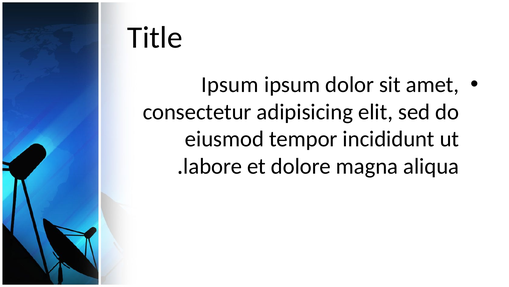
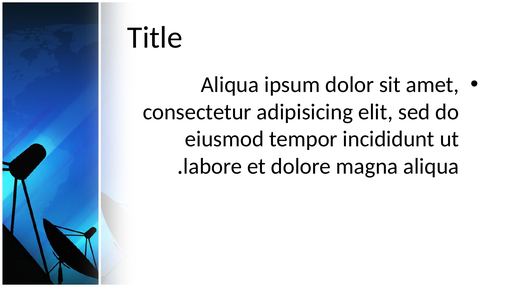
Ipsum at (230, 85): Ipsum -> Aliqua
